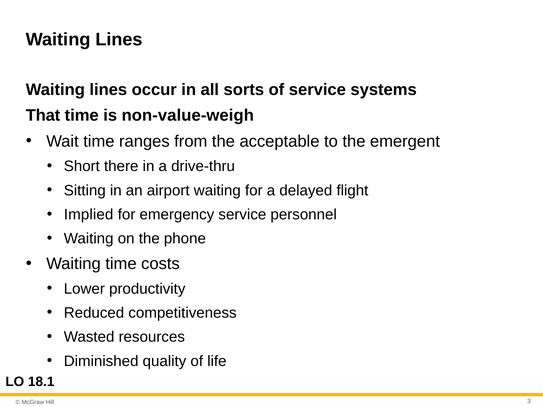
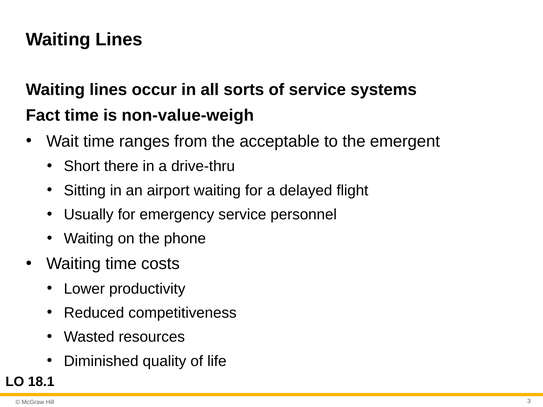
That: That -> Fact
Implied: Implied -> Usually
